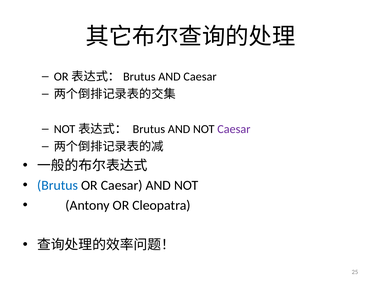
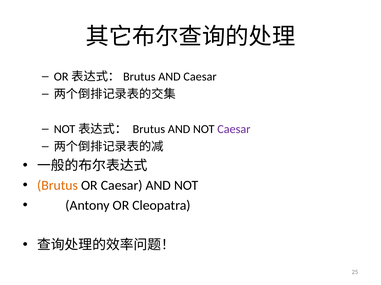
Brutus at (58, 186) colour: blue -> orange
